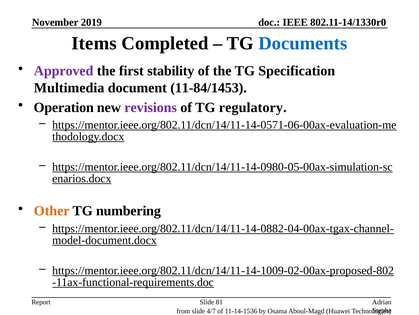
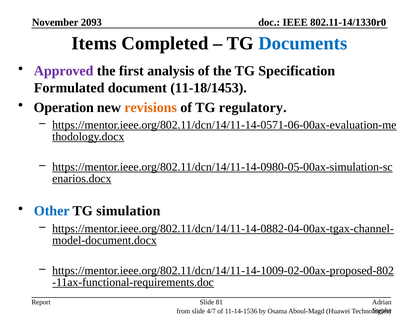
2019: 2019 -> 2093
stability: stability -> analysis
Multimedia: Multimedia -> Formulated
11-84/1453: 11-84/1453 -> 11-18/1453
revisions colour: purple -> orange
Other colour: orange -> blue
numbering: numbering -> simulation
